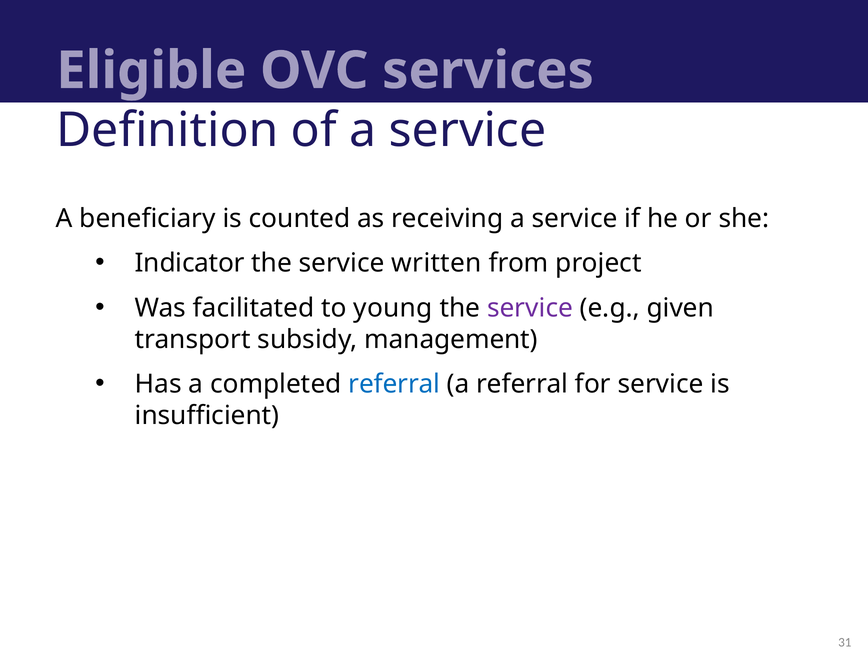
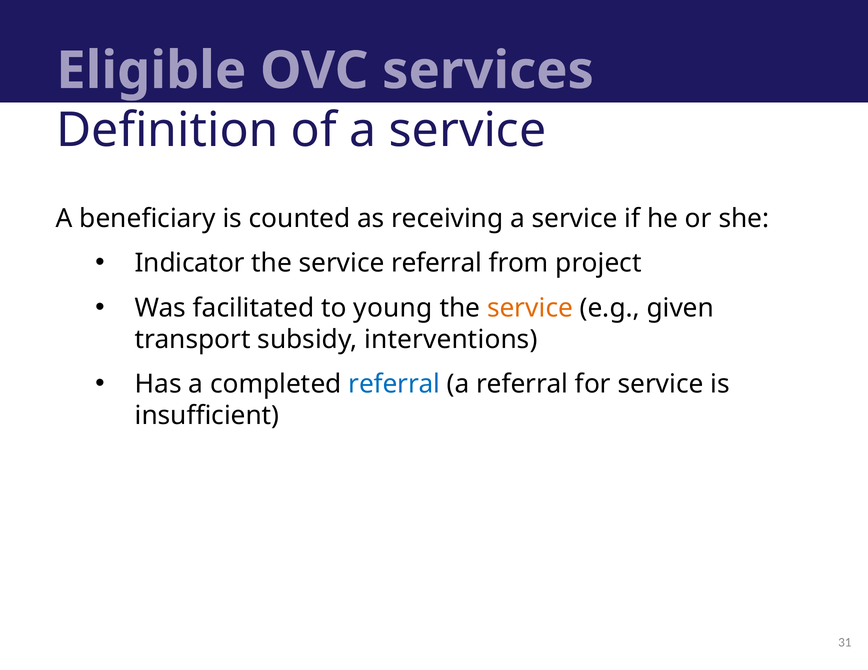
service written: written -> referral
service at (530, 308) colour: purple -> orange
management: management -> interventions
